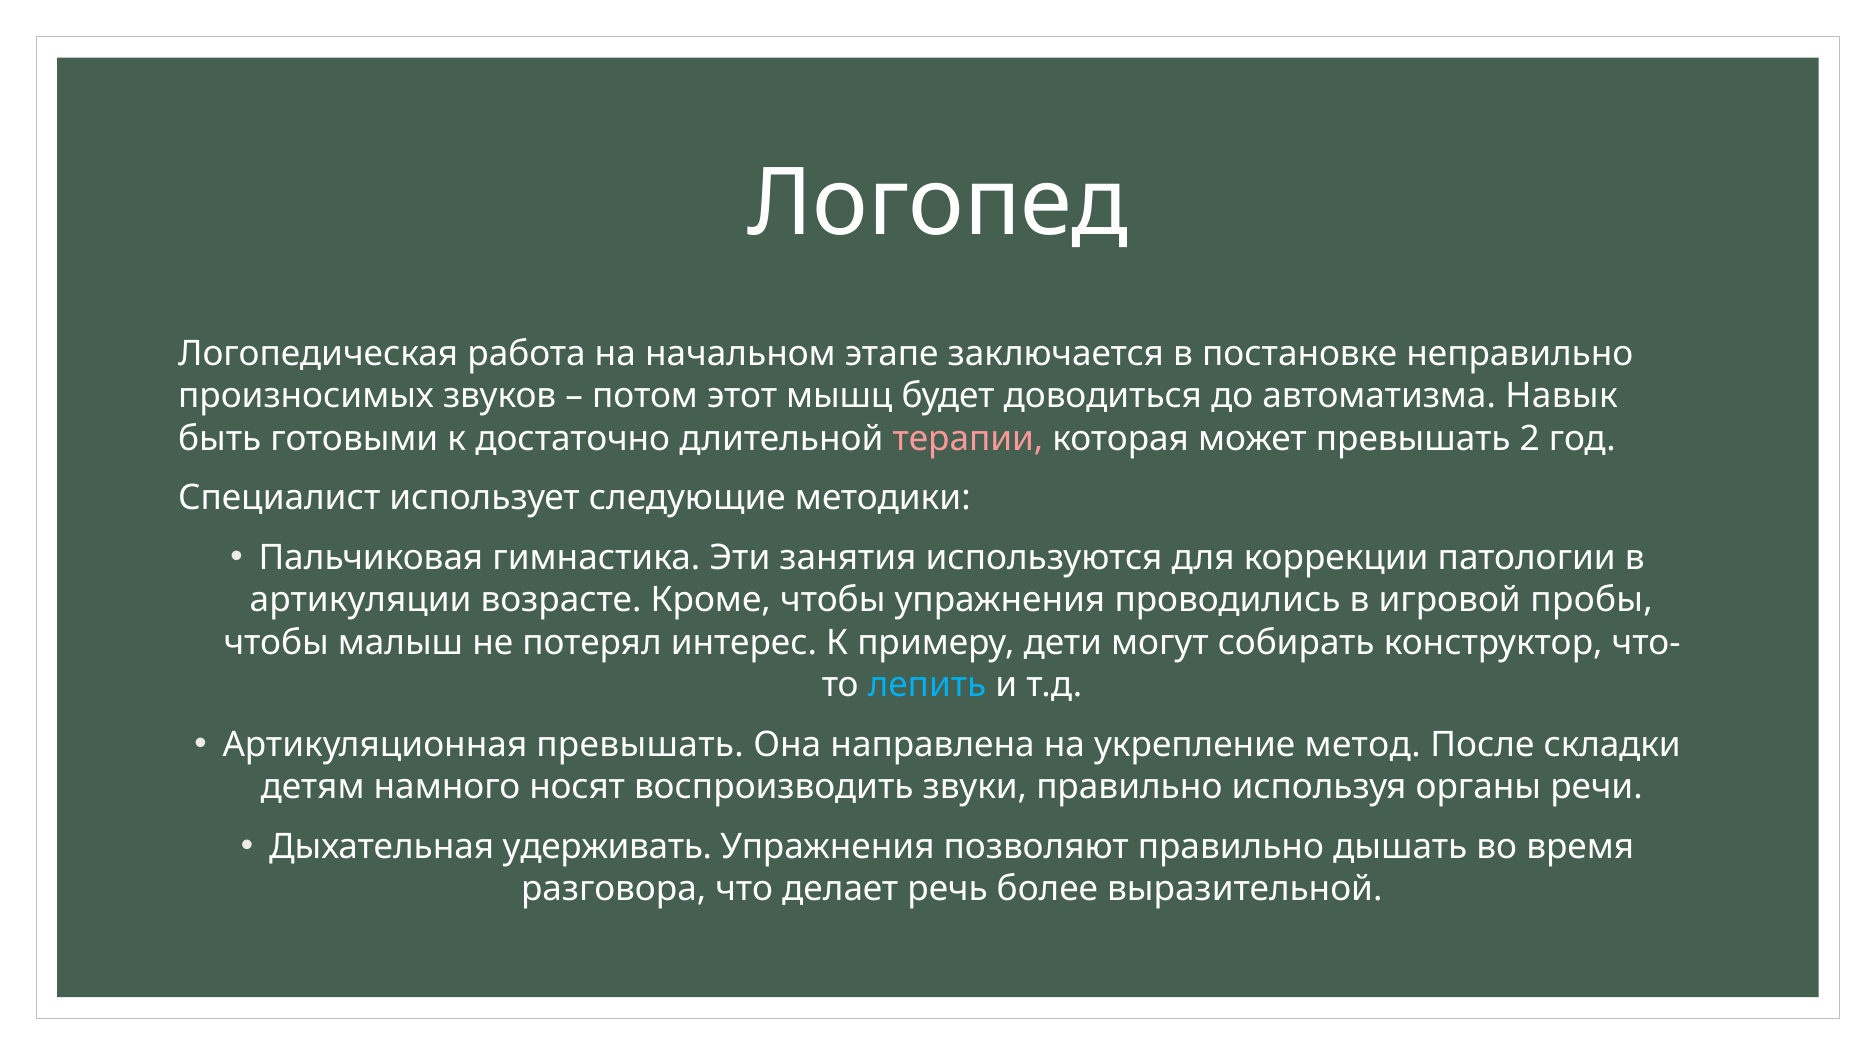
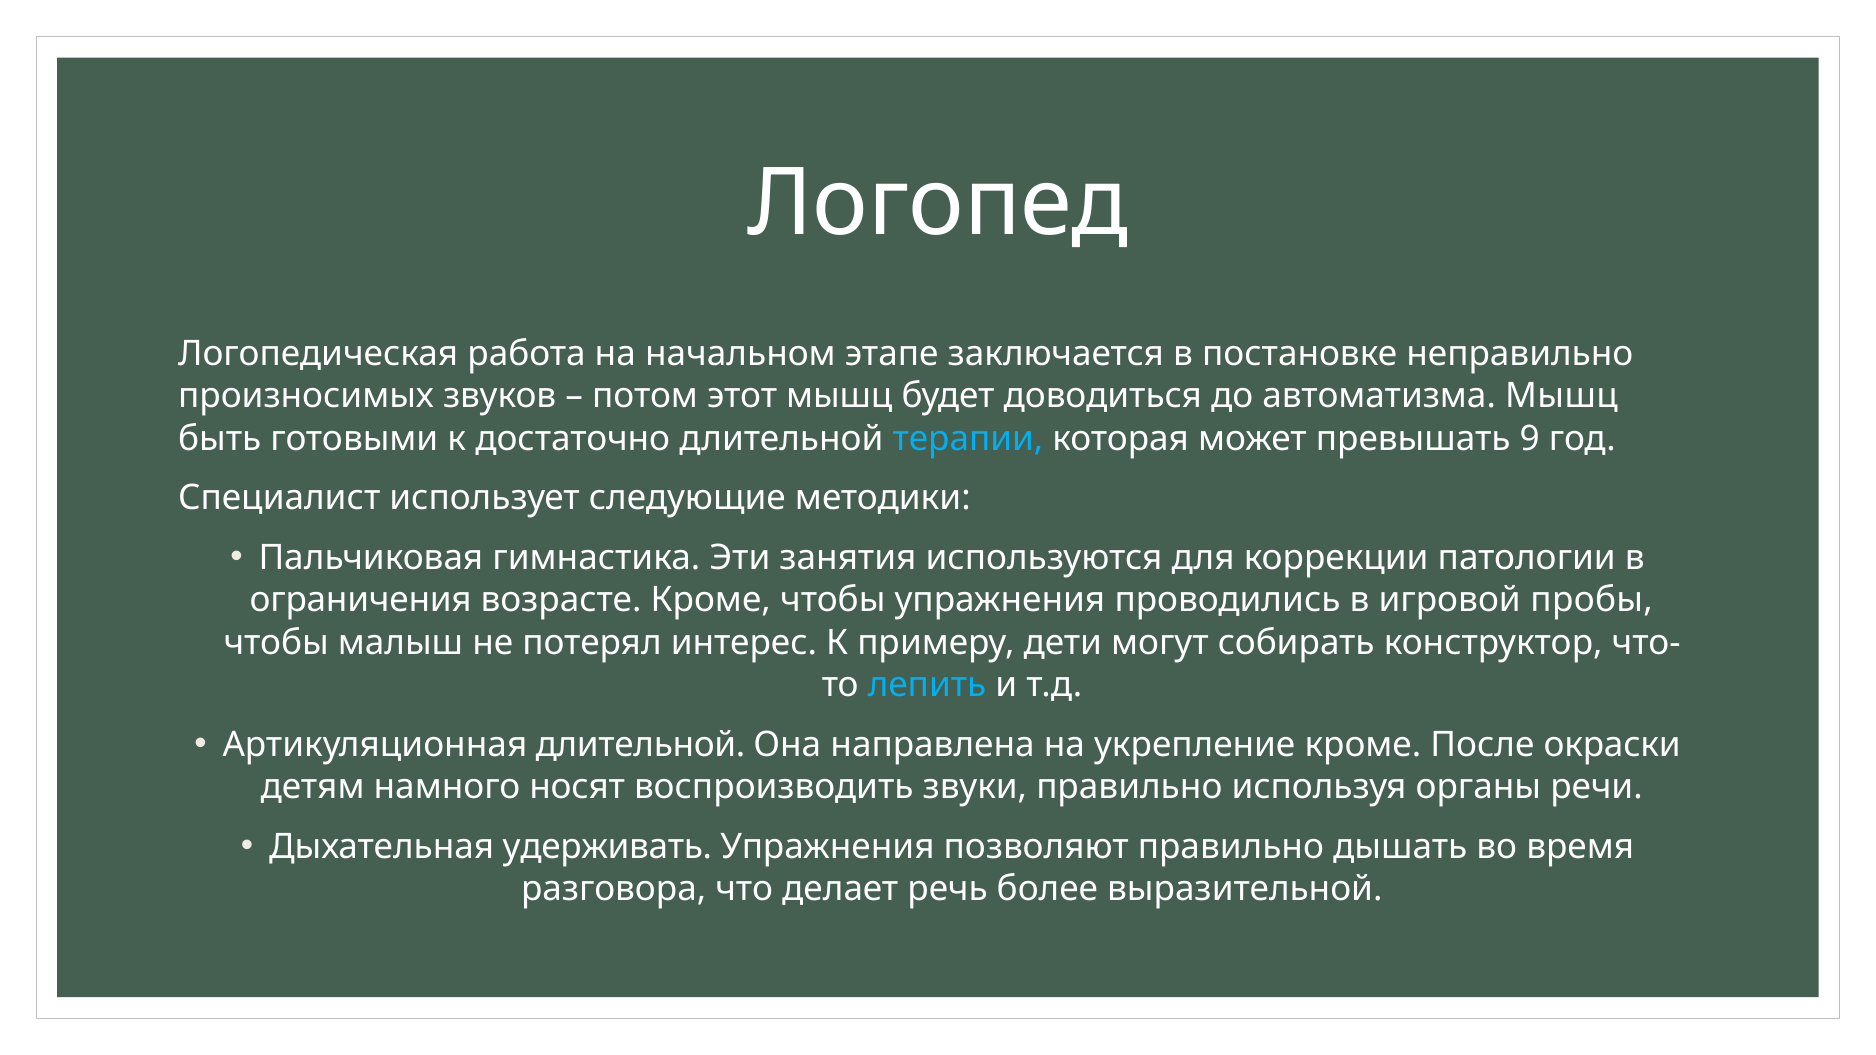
автоматизма Навык: Навык -> Мышц
терапии colour: pink -> light blue
2: 2 -> 9
артикуляции: артикуляции -> ограничения
Артикуляционная превышать: превышать -> длительной
укрепление метод: метод -> кроме
складки: складки -> окраски
